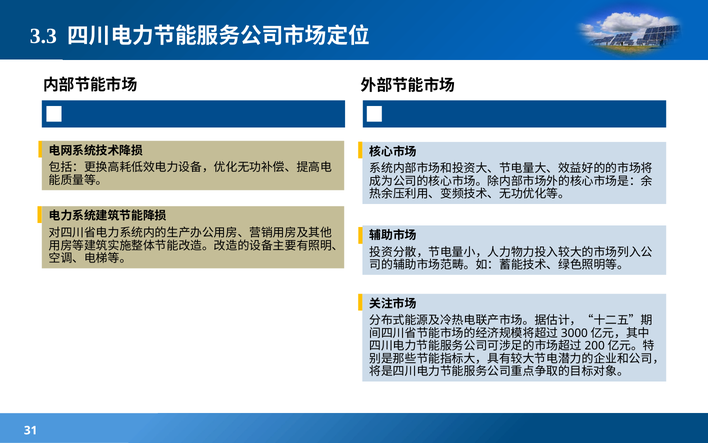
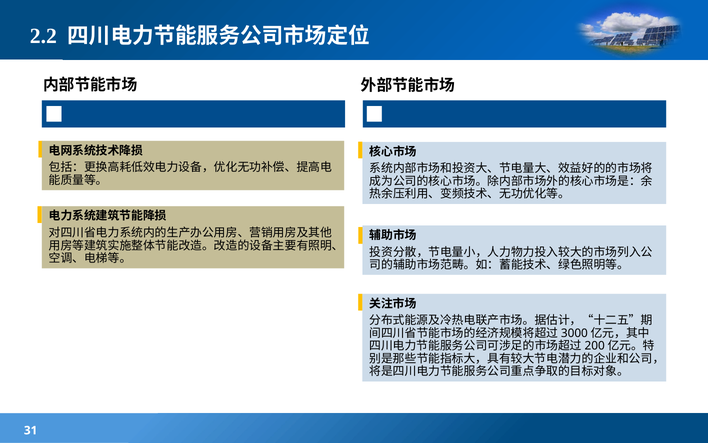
3.3: 3.3 -> 2.2
